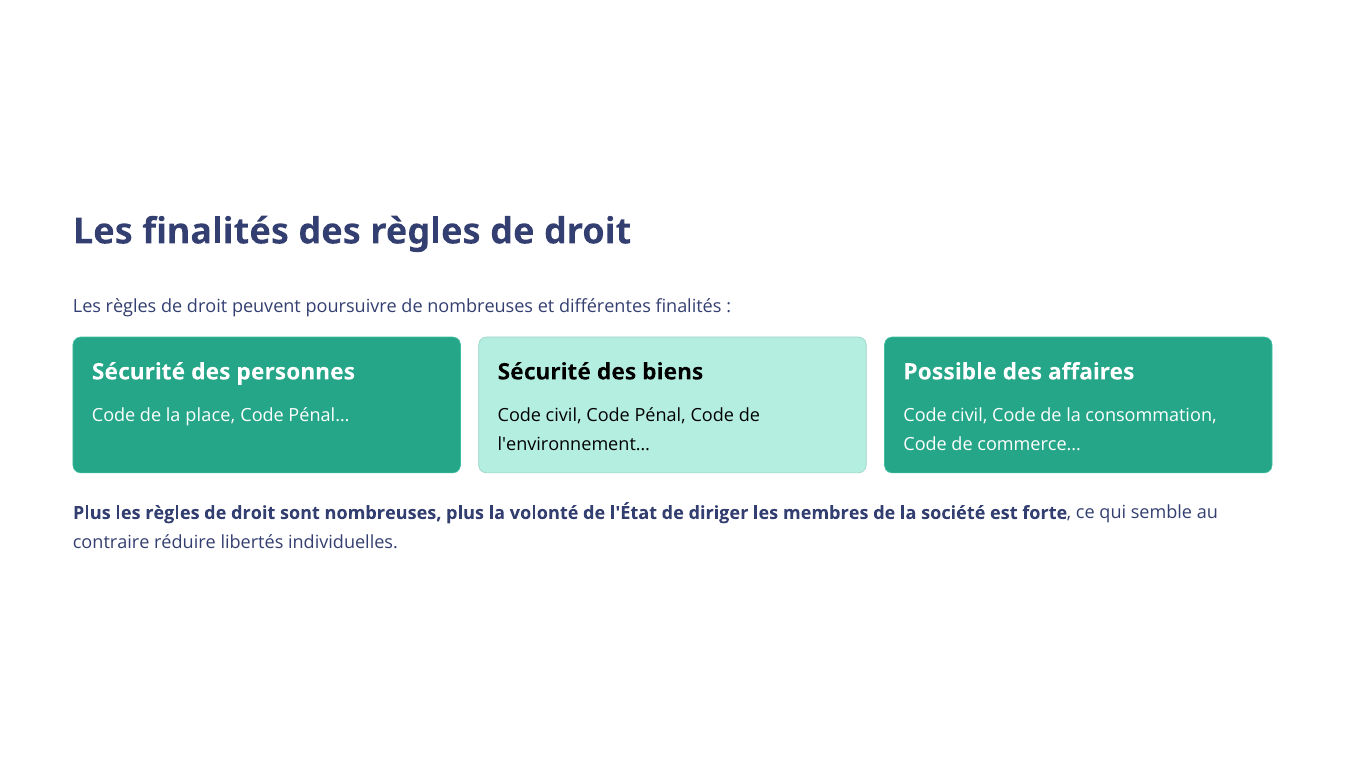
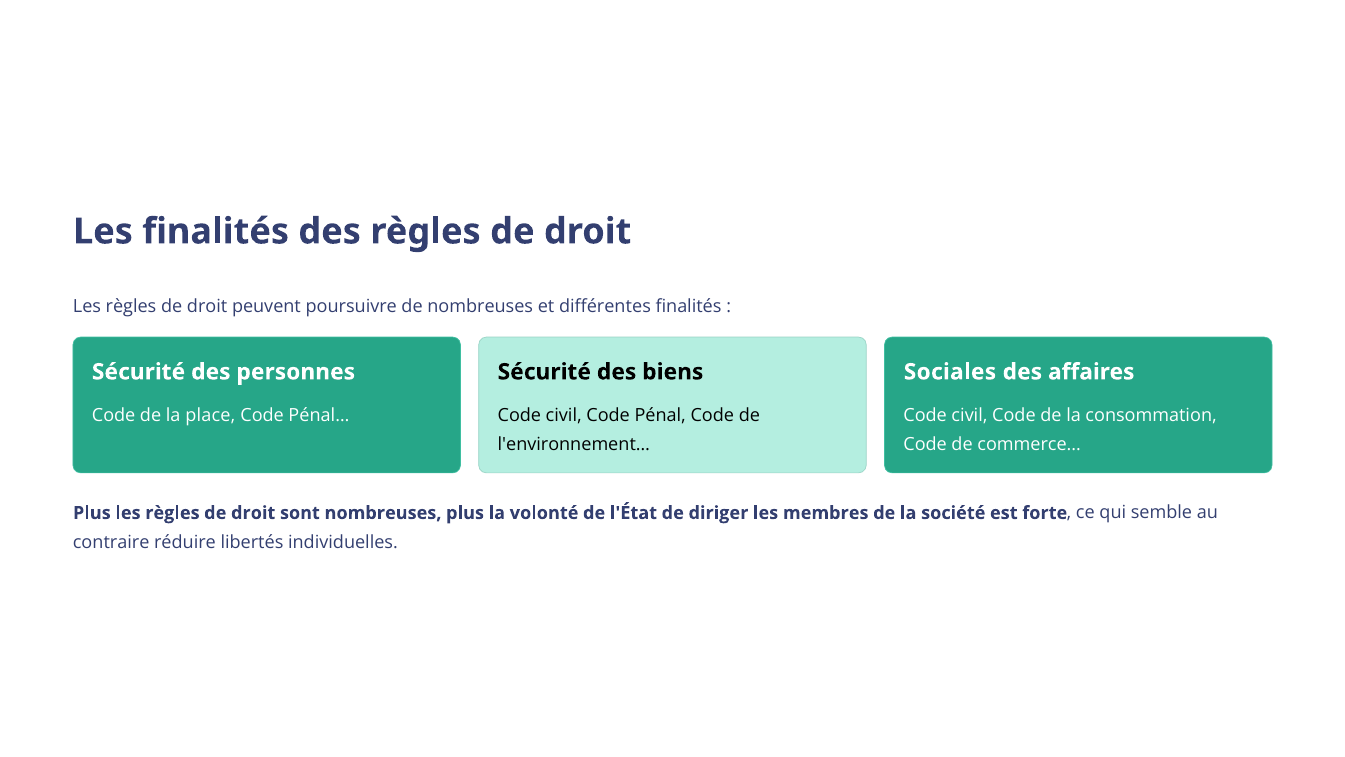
Possible: Possible -> Sociales
